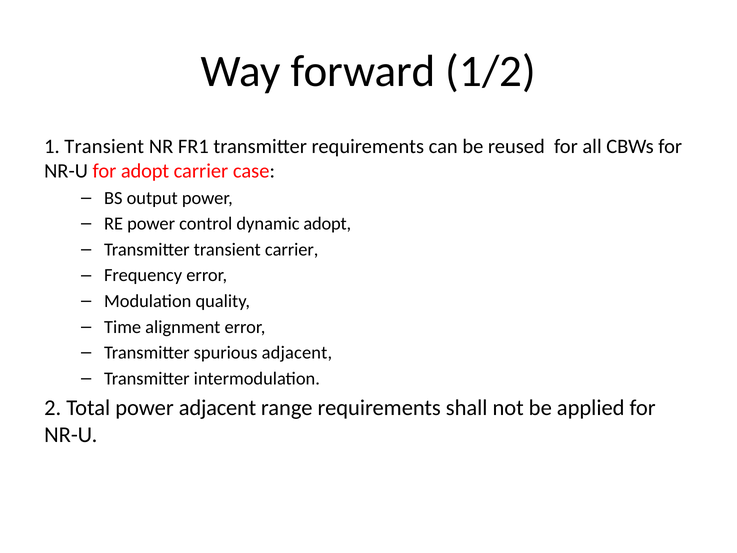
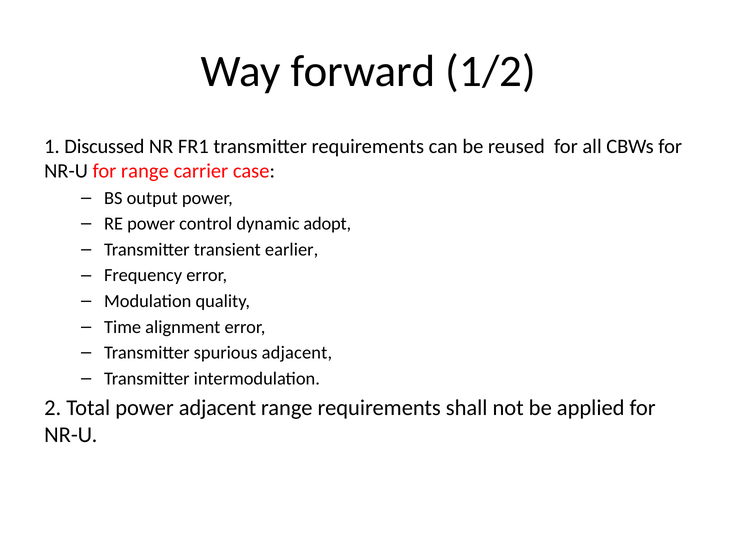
1 Transient: Transient -> Discussed
for adopt: adopt -> range
transient carrier: carrier -> earlier
